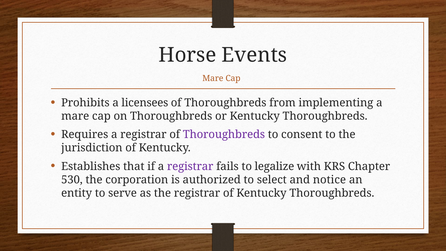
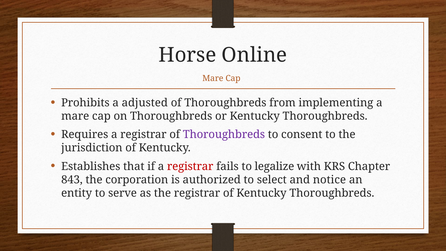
Events: Events -> Online
licensees: licensees -> adjusted
registrar at (190, 166) colour: purple -> red
530: 530 -> 843
